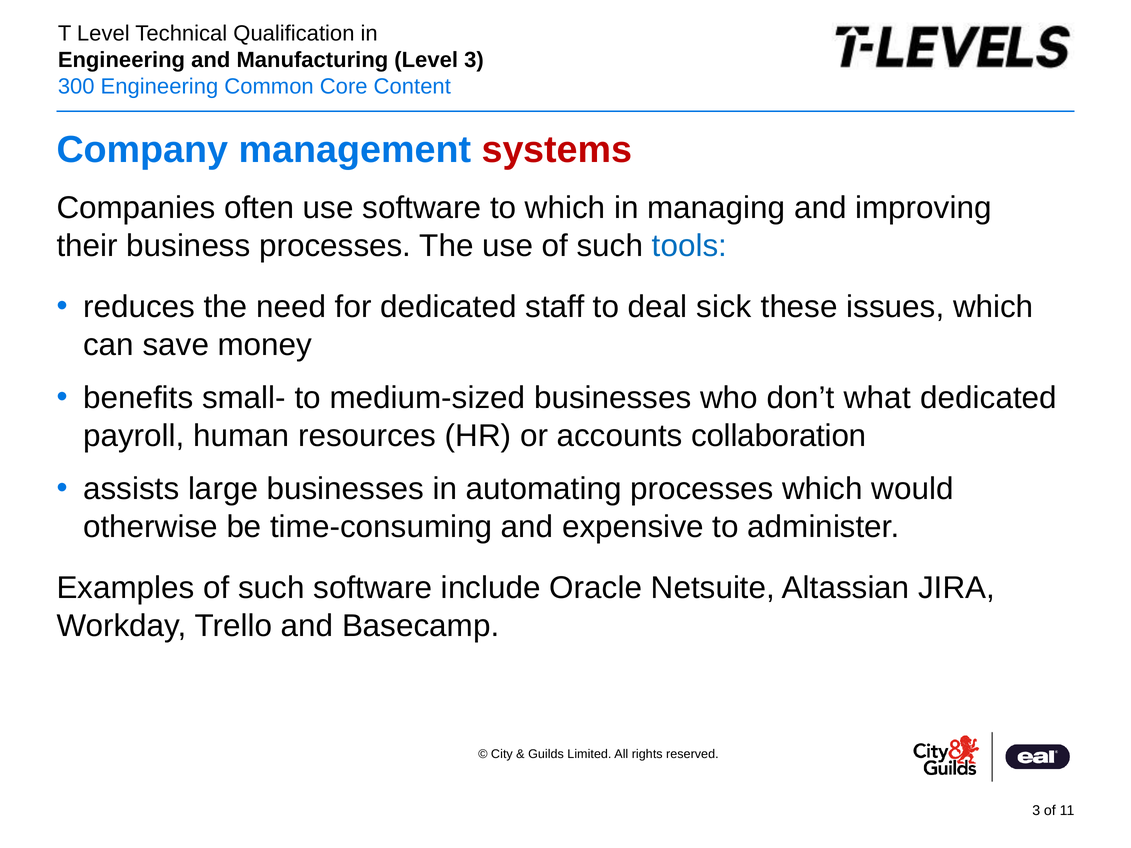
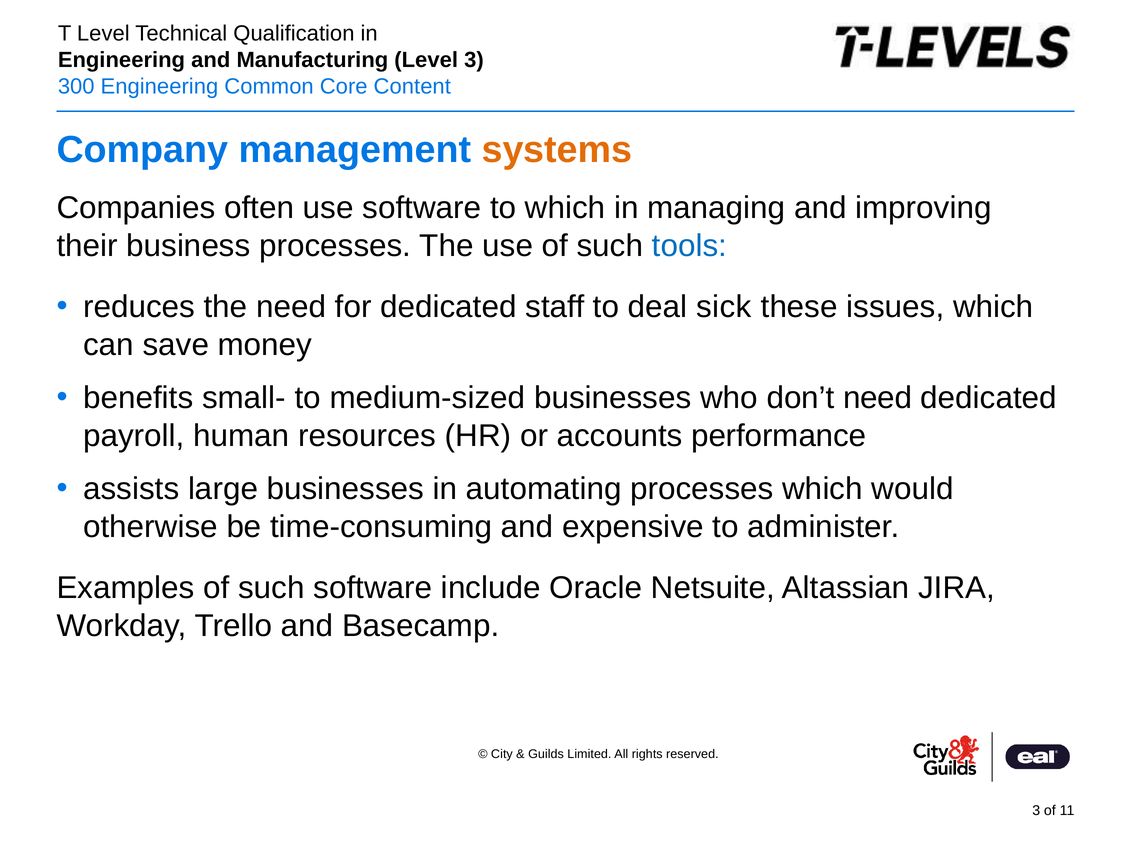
systems colour: red -> orange
don’t what: what -> need
collaboration: collaboration -> performance
